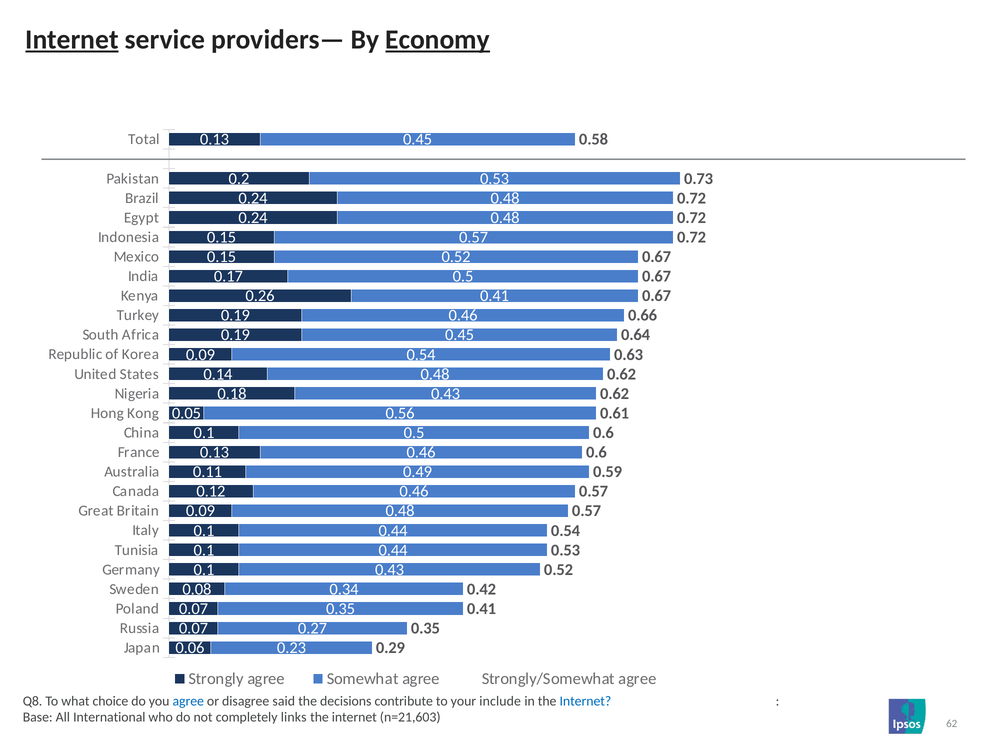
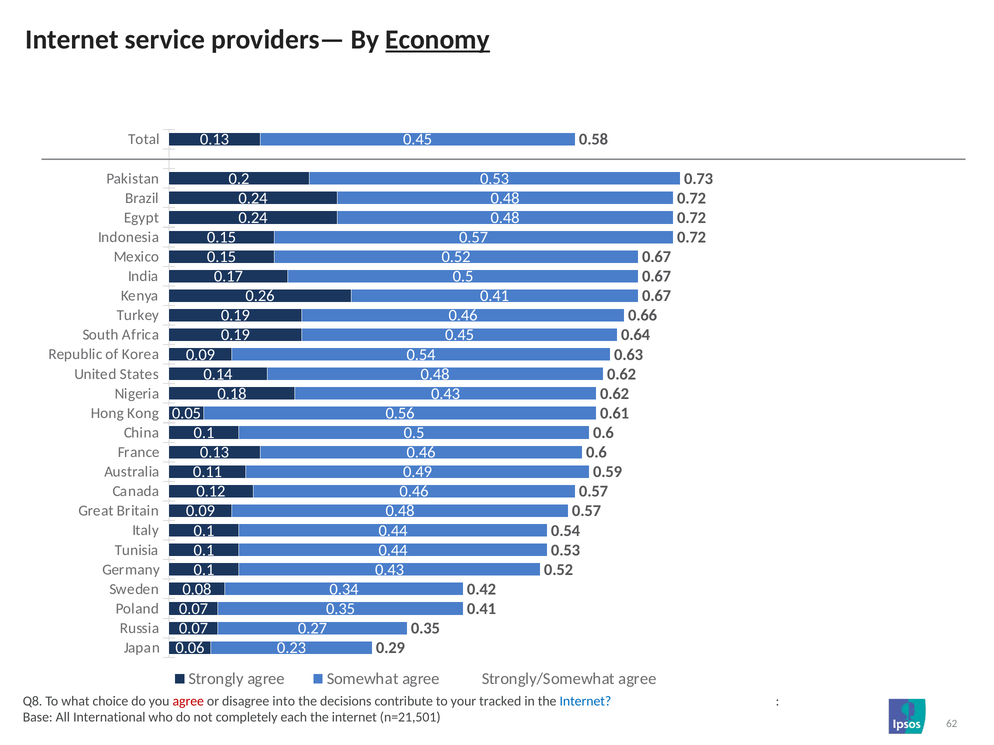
Internet at (72, 40) underline: present -> none
agree at (188, 702) colour: blue -> red
said: said -> into
include: include -> tracked
links: links -> each
n=21,603: n=21,603 -> n=21,501
